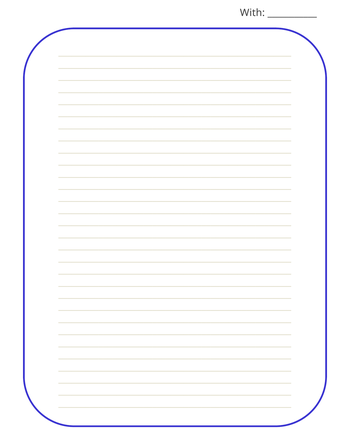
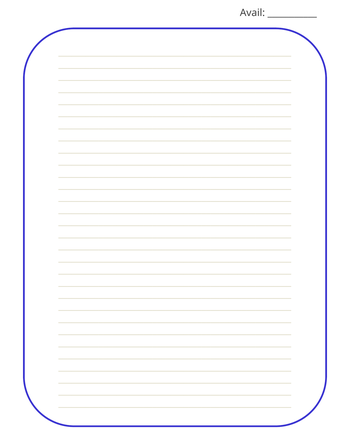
With: With -> Avail
